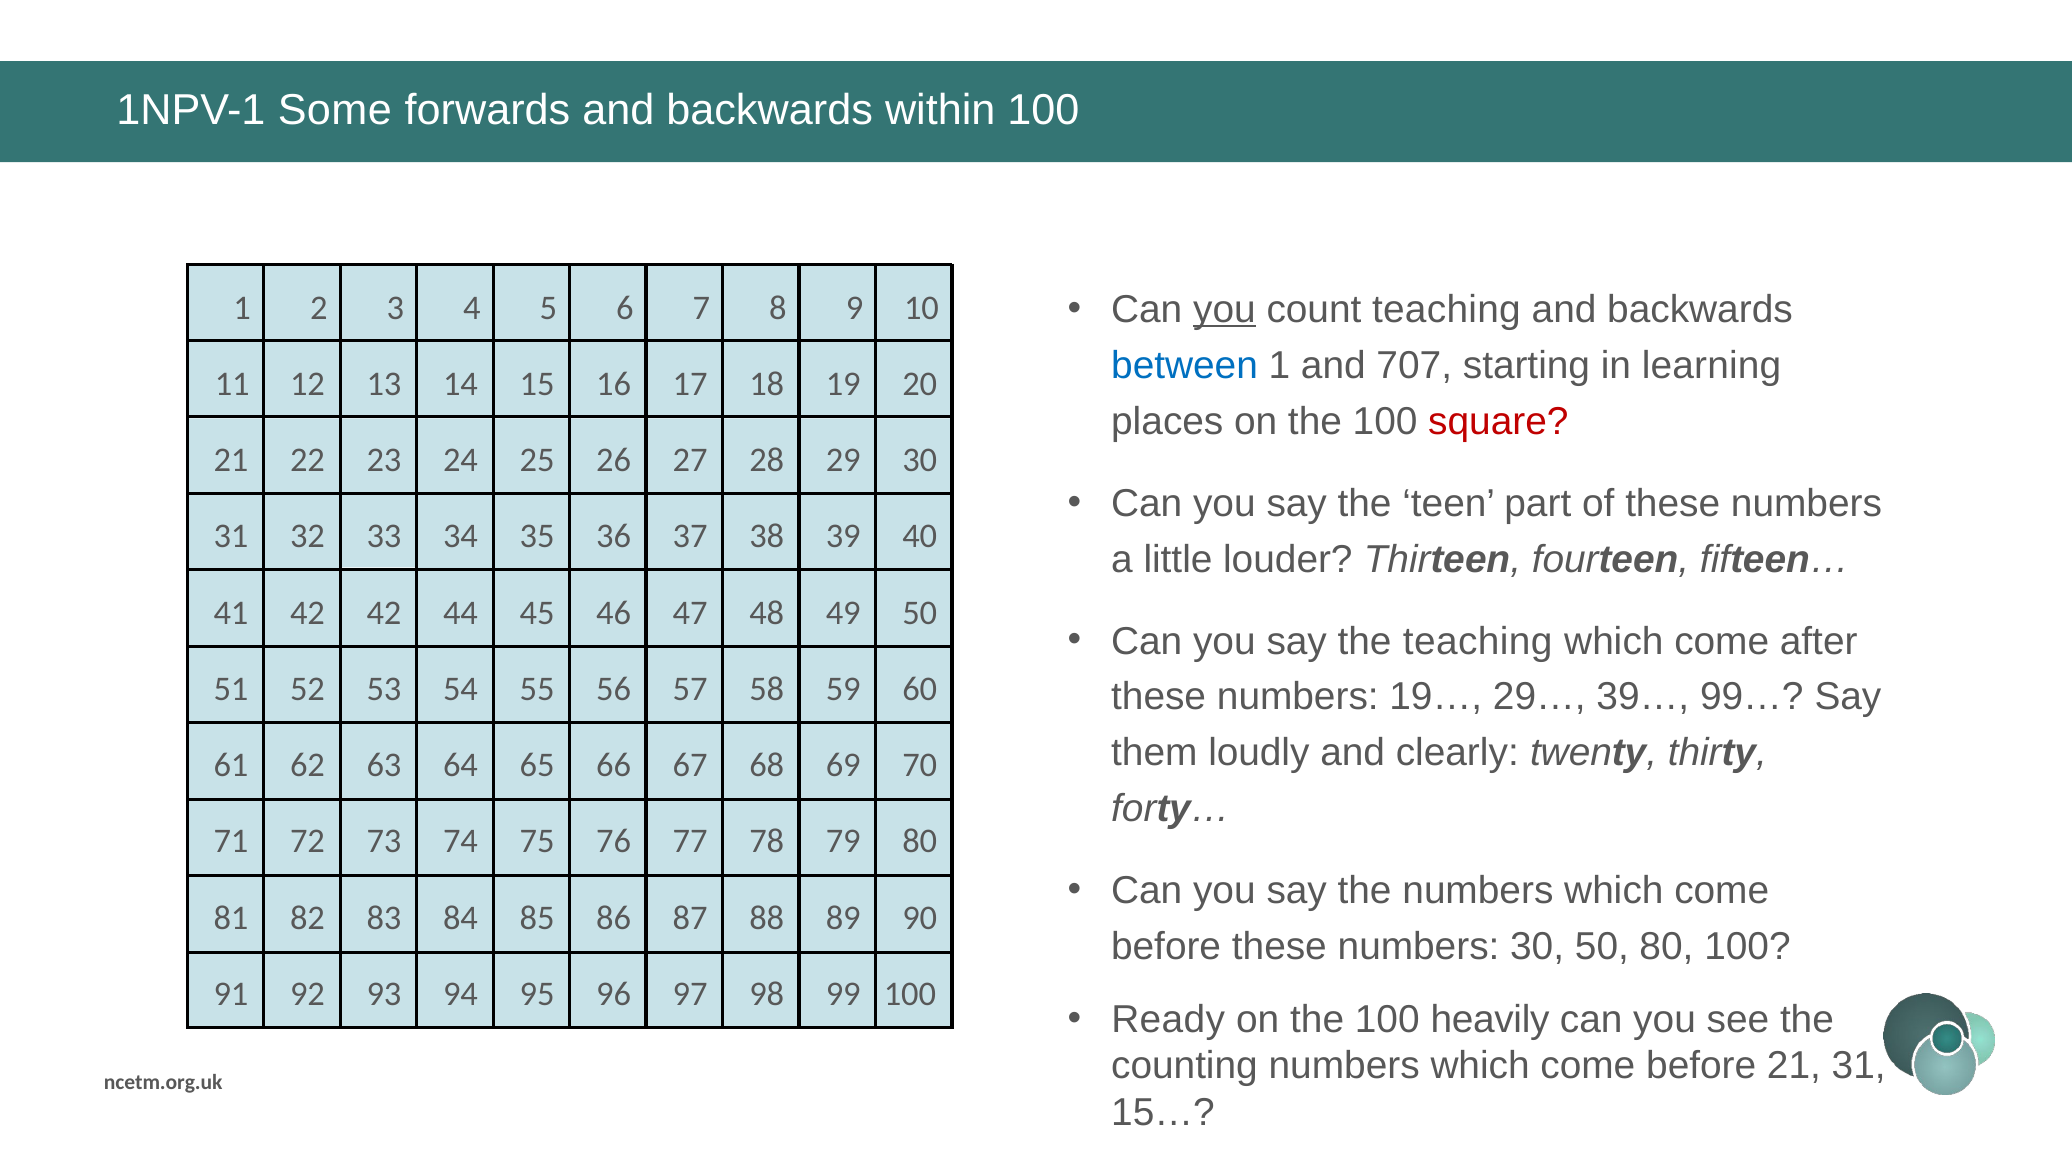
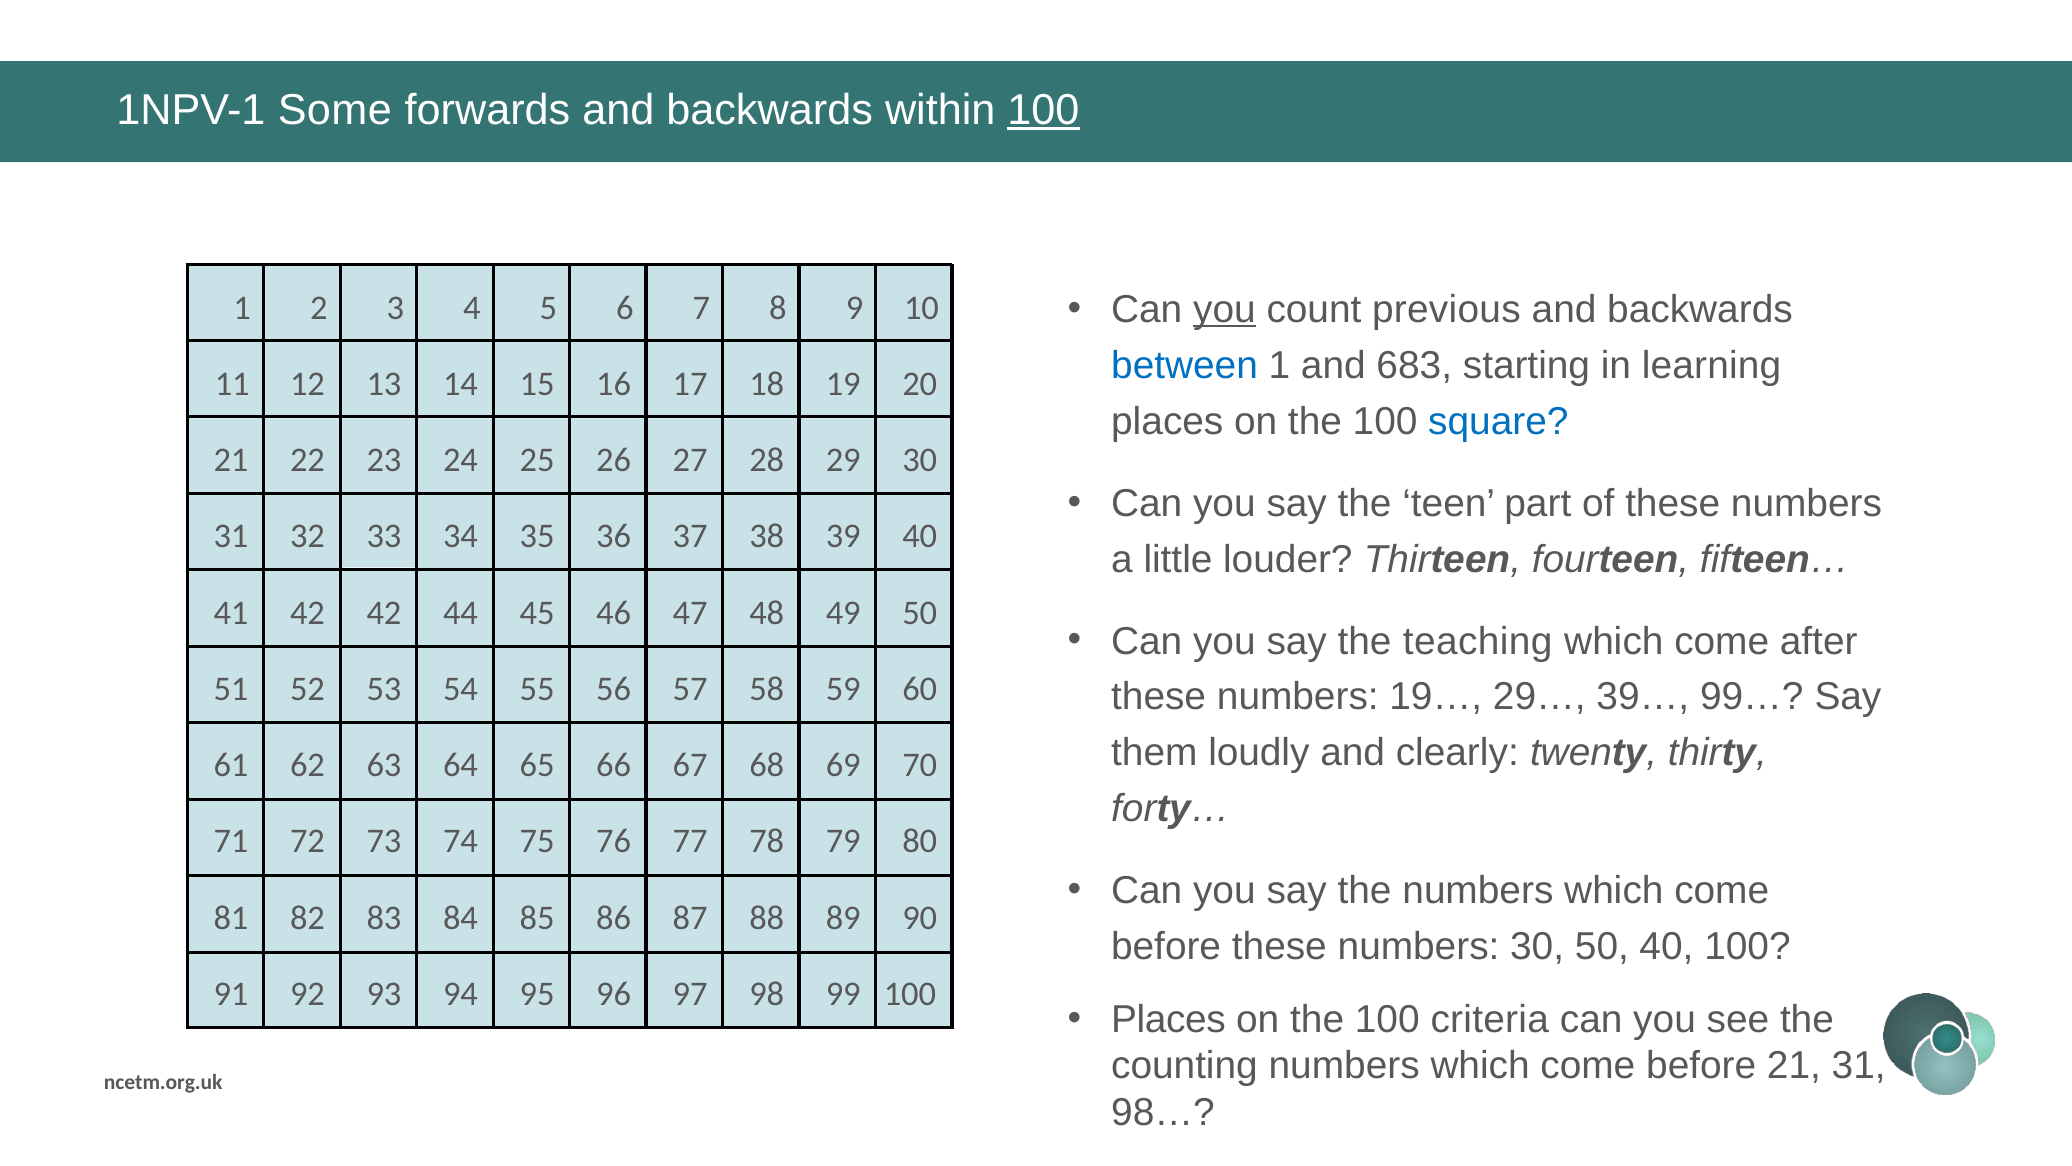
100 at (1043, 110) underline: none -> present
count teaching: teaching -> previous
707: 707 -> 683
square colour: red -> blue
50 80: 80 -> 40
Ready at (1168, 1019): Ready -> Places
heavily: heavily -> criteria
15…: 15… -> 98…
